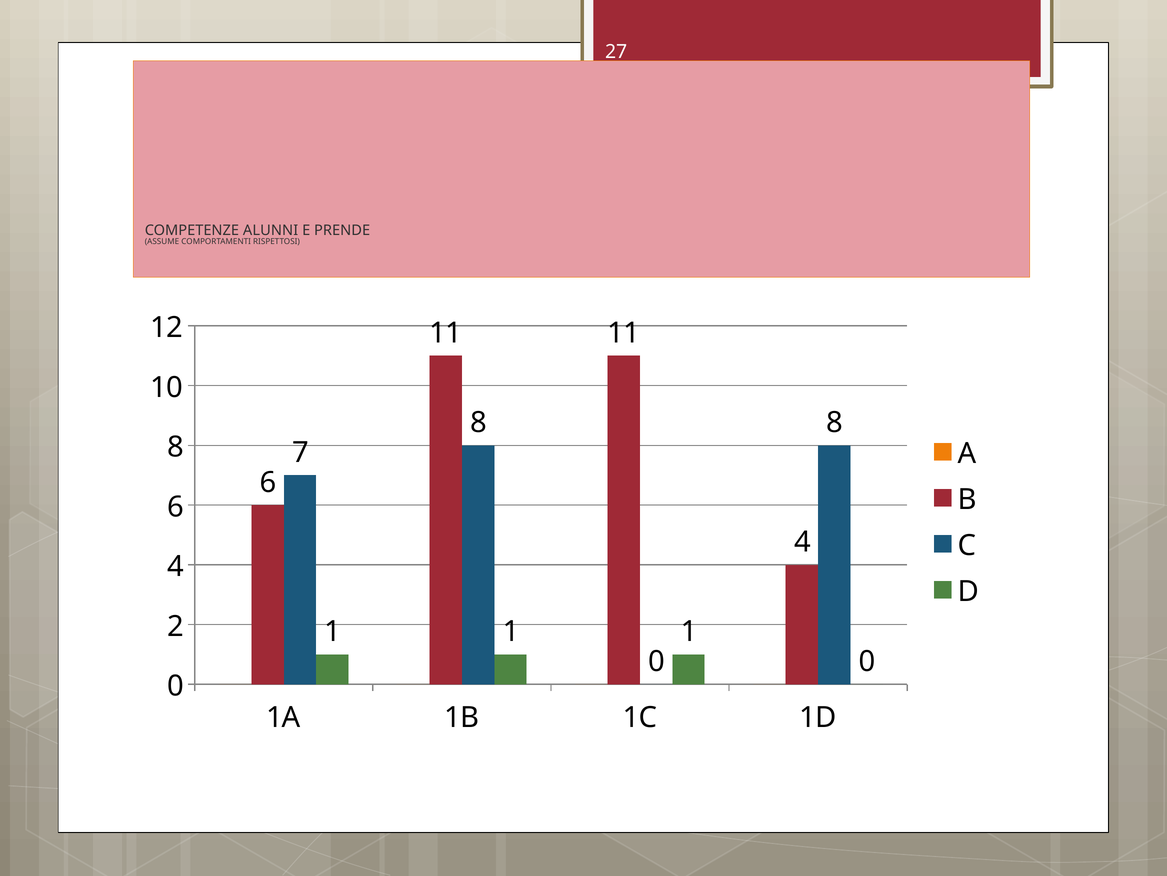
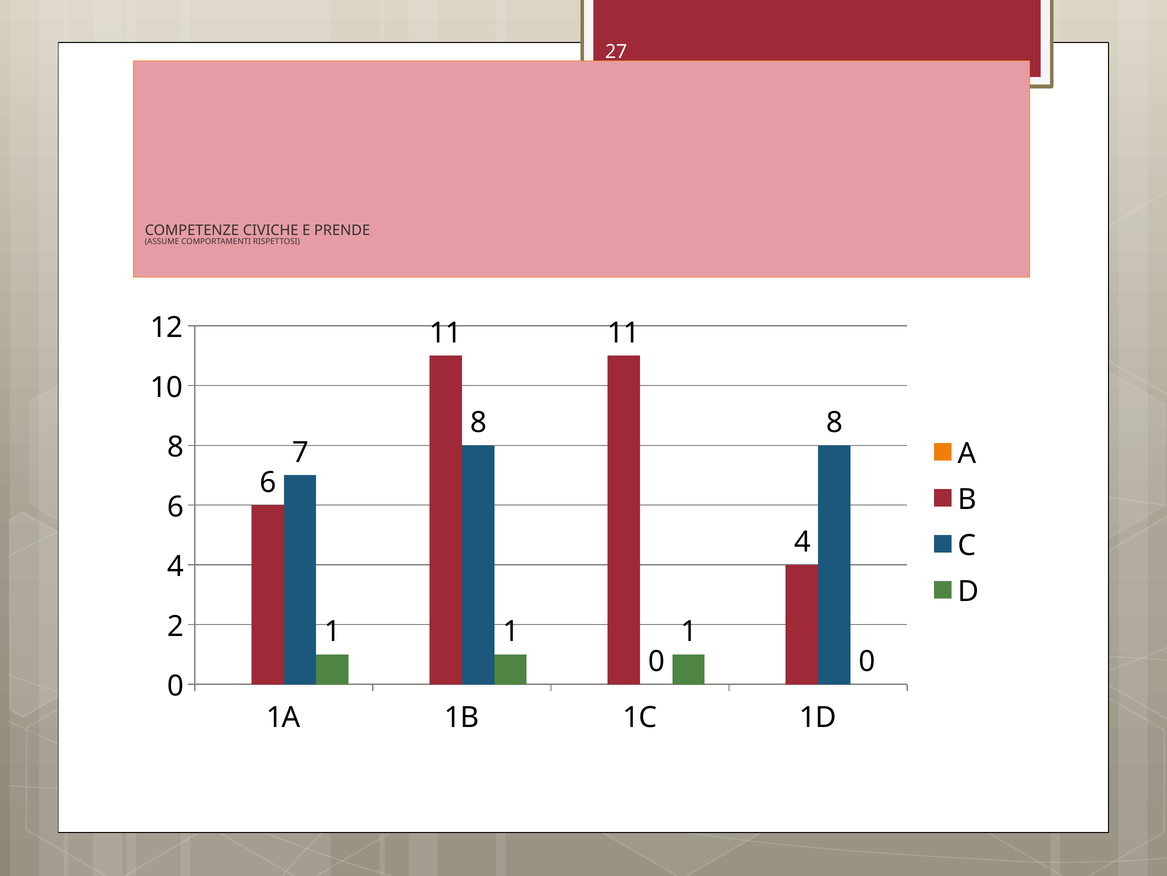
ALUNNI: ALUNNI -> CIVICHE
